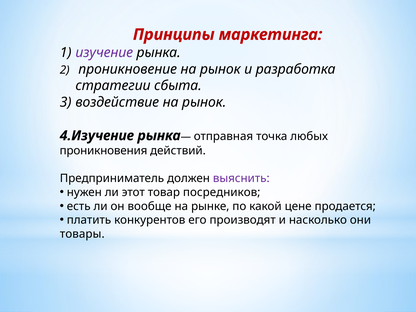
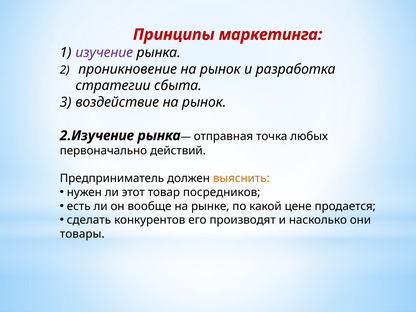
4.Изучение: 4.Изучение -> 2.Изучение
проникновения: проникновения -> первоначально
выяснить colour: purple -> orange
платить: платить -> сделать
